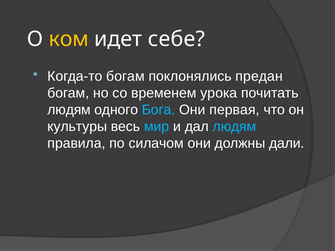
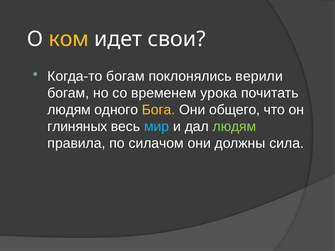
себе: себе -> свои
предан: предан -> верили
Бога colour: light blue -> yellow
первая: первая -> общего
культуры: культуры -> глиняных
людям at (234, 127) colour: light blue -> light green
дали: дали -> сила
